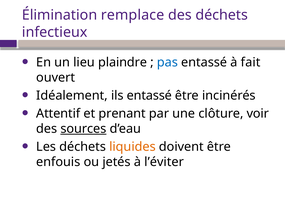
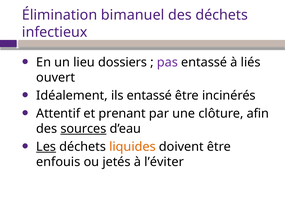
remplace: remplace -> bimanuel
plaindre: plaindre -> dossiers
pas colour: blue -> purple
fait: fait -> liés
voir: voir -> afin
Les underline: none -> present
